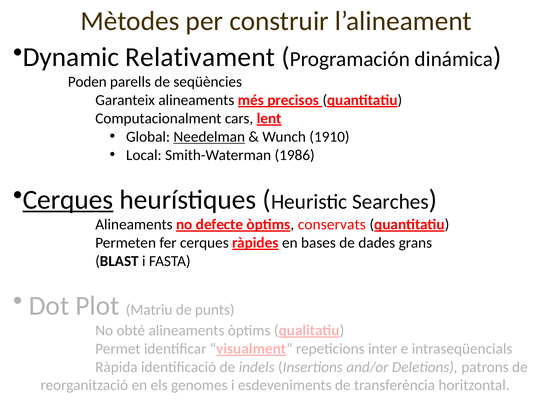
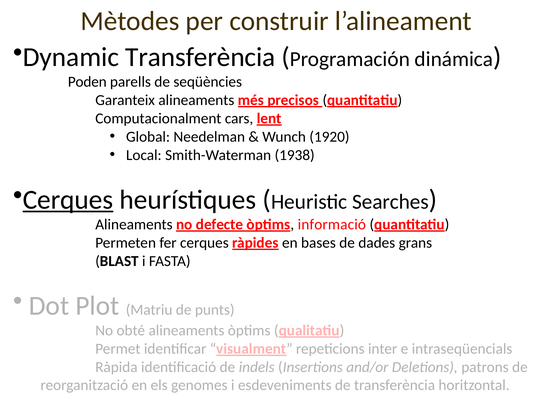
Dynamic Relativament: Relativament -> Transferència
Needelman underline: present -> none
1910: 1910 -> 1920
1986: 1986 -> 1938
conservats: conservats -> informació
